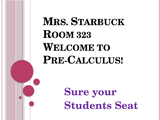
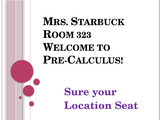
Students: Students -> Location
